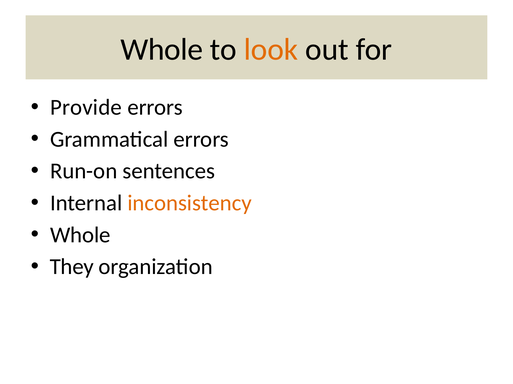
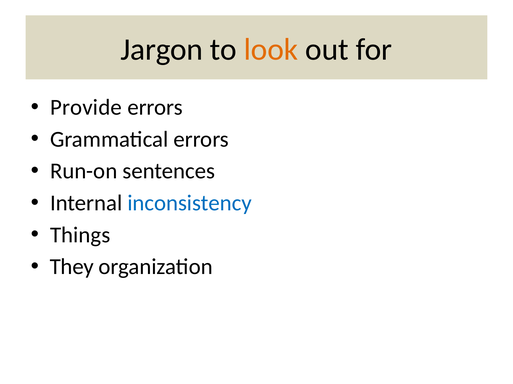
Whole at (162, 50): Whole -> Jargon
inconsistency colour: orange -> blue
Whole at (80, 235): Whole -> Things
